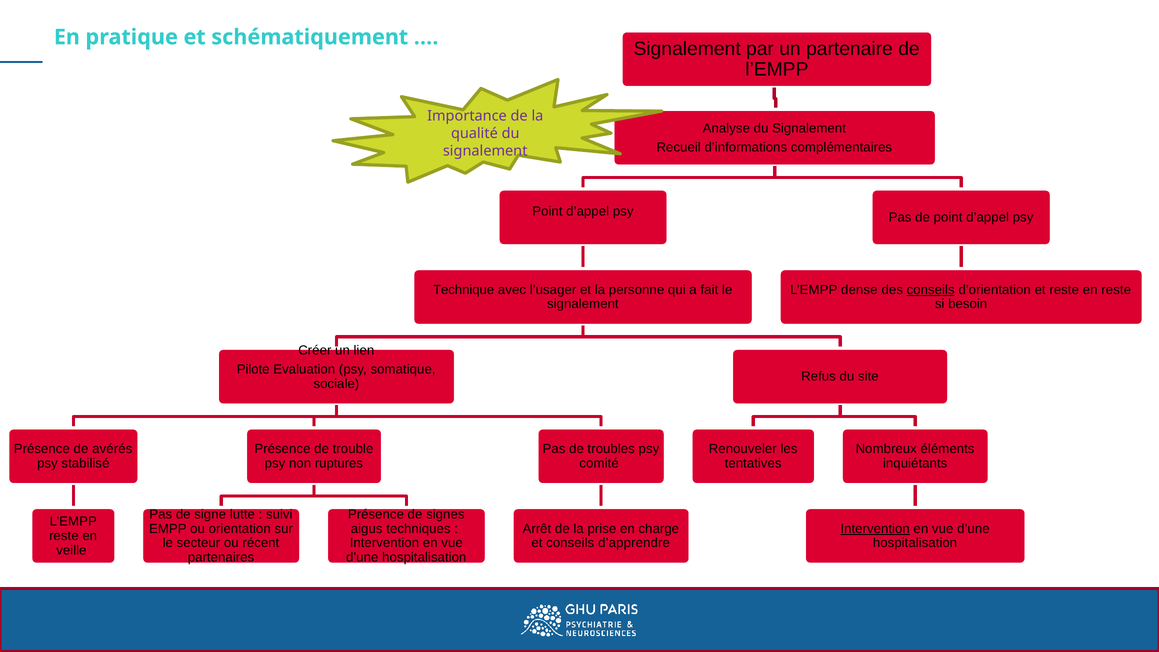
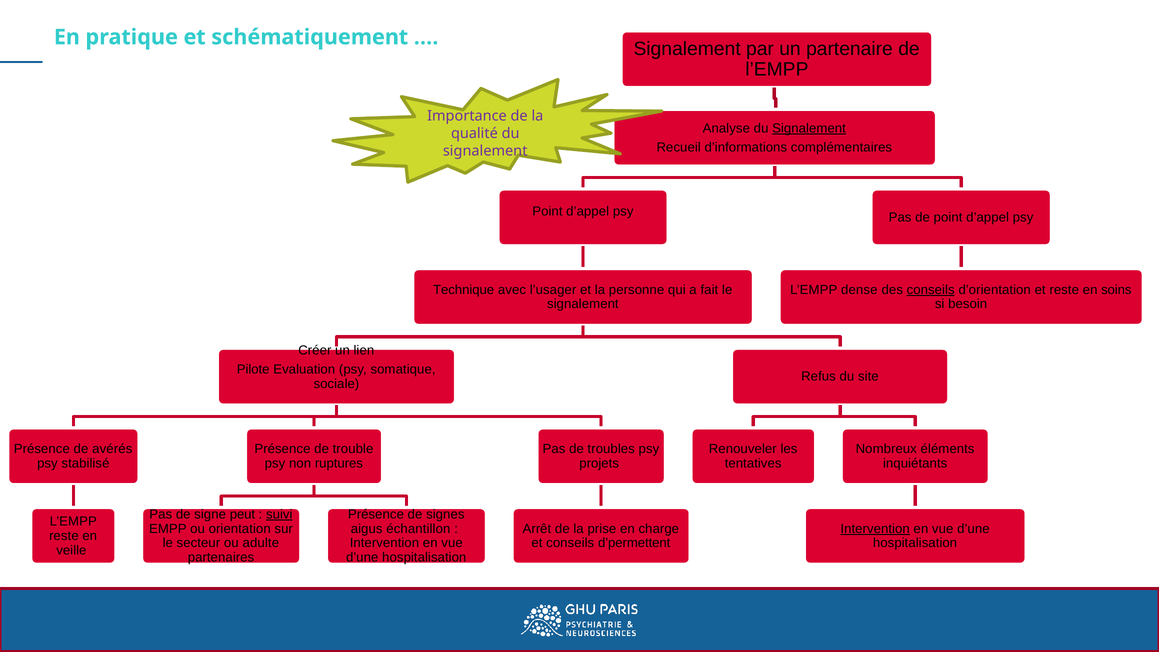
Signalement at (809, 128) underline: none -> present
en reste: reste -> soins
comité: comité -> projets
lutte: lutte -> peut
suivi underline: none -> present
techniques: techniques -> échantillon
récent: récent -> adulte
d’apprendre: d’apprendre -> d’permettent
